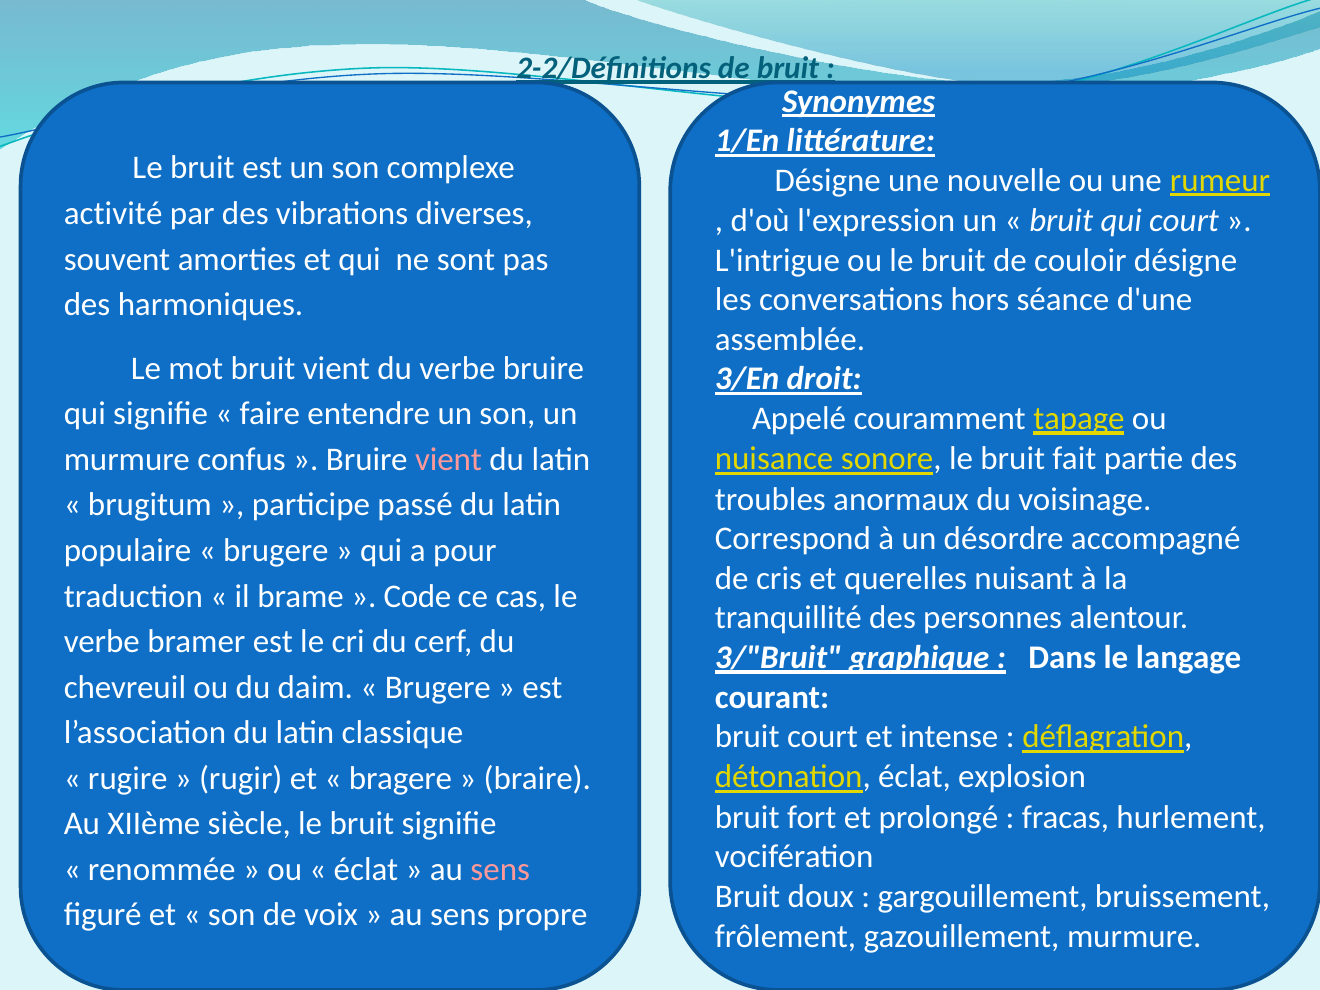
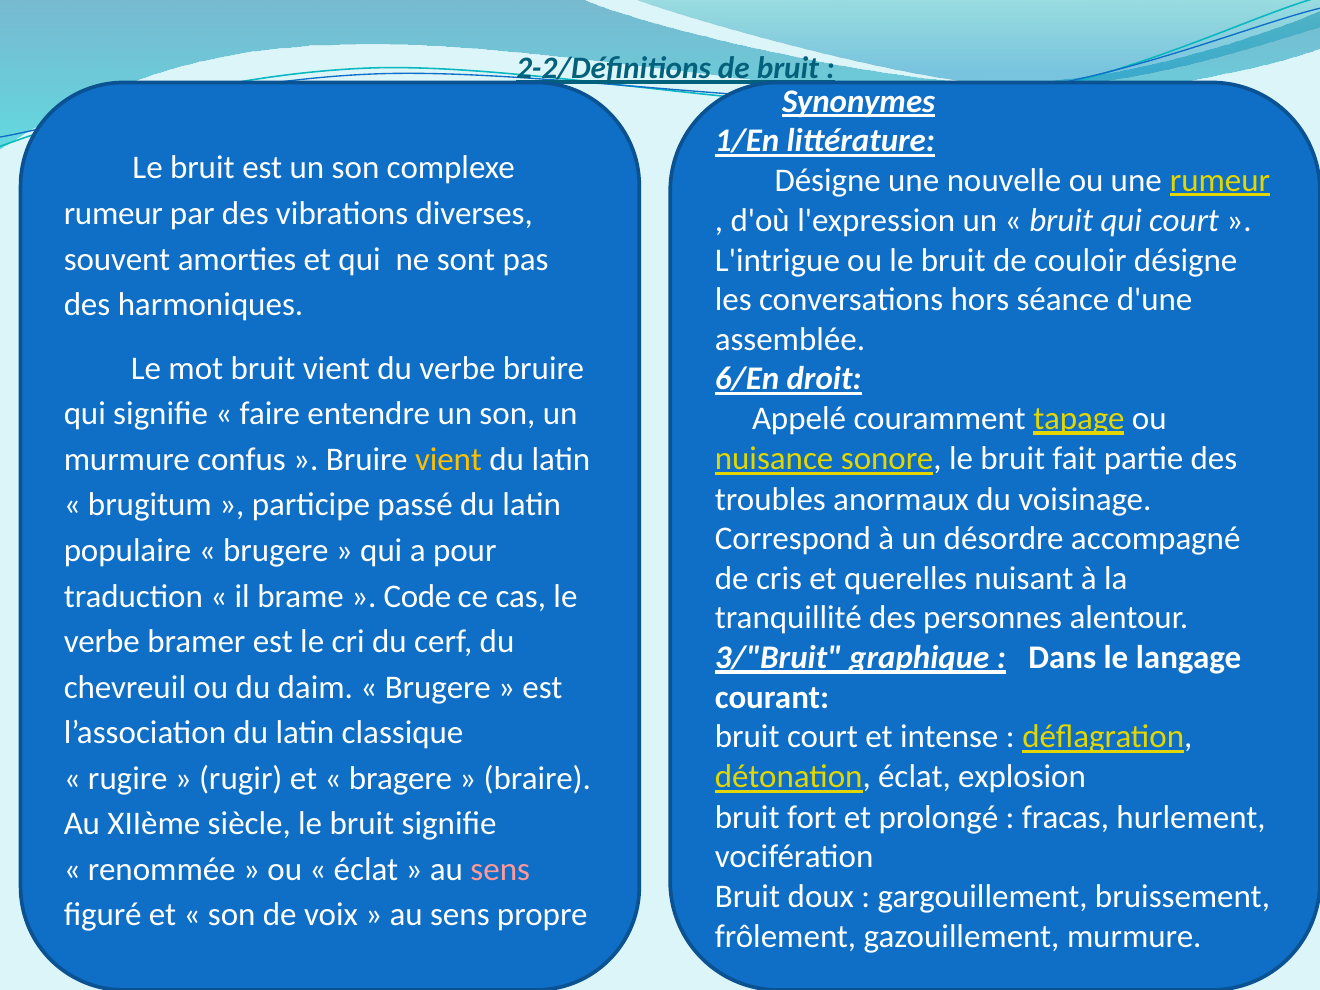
activité at (113, 214): activité -> rumeur
3/En: 3/En -> 6/En
vient at (449, 460) colour: pink -> yellow
